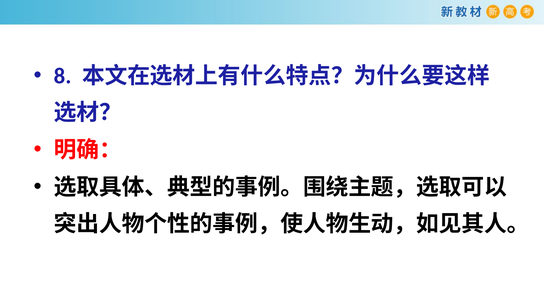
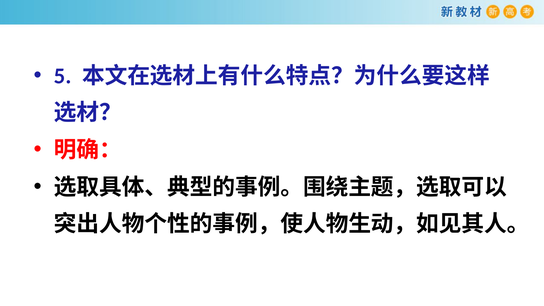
8: 8 -> 5
